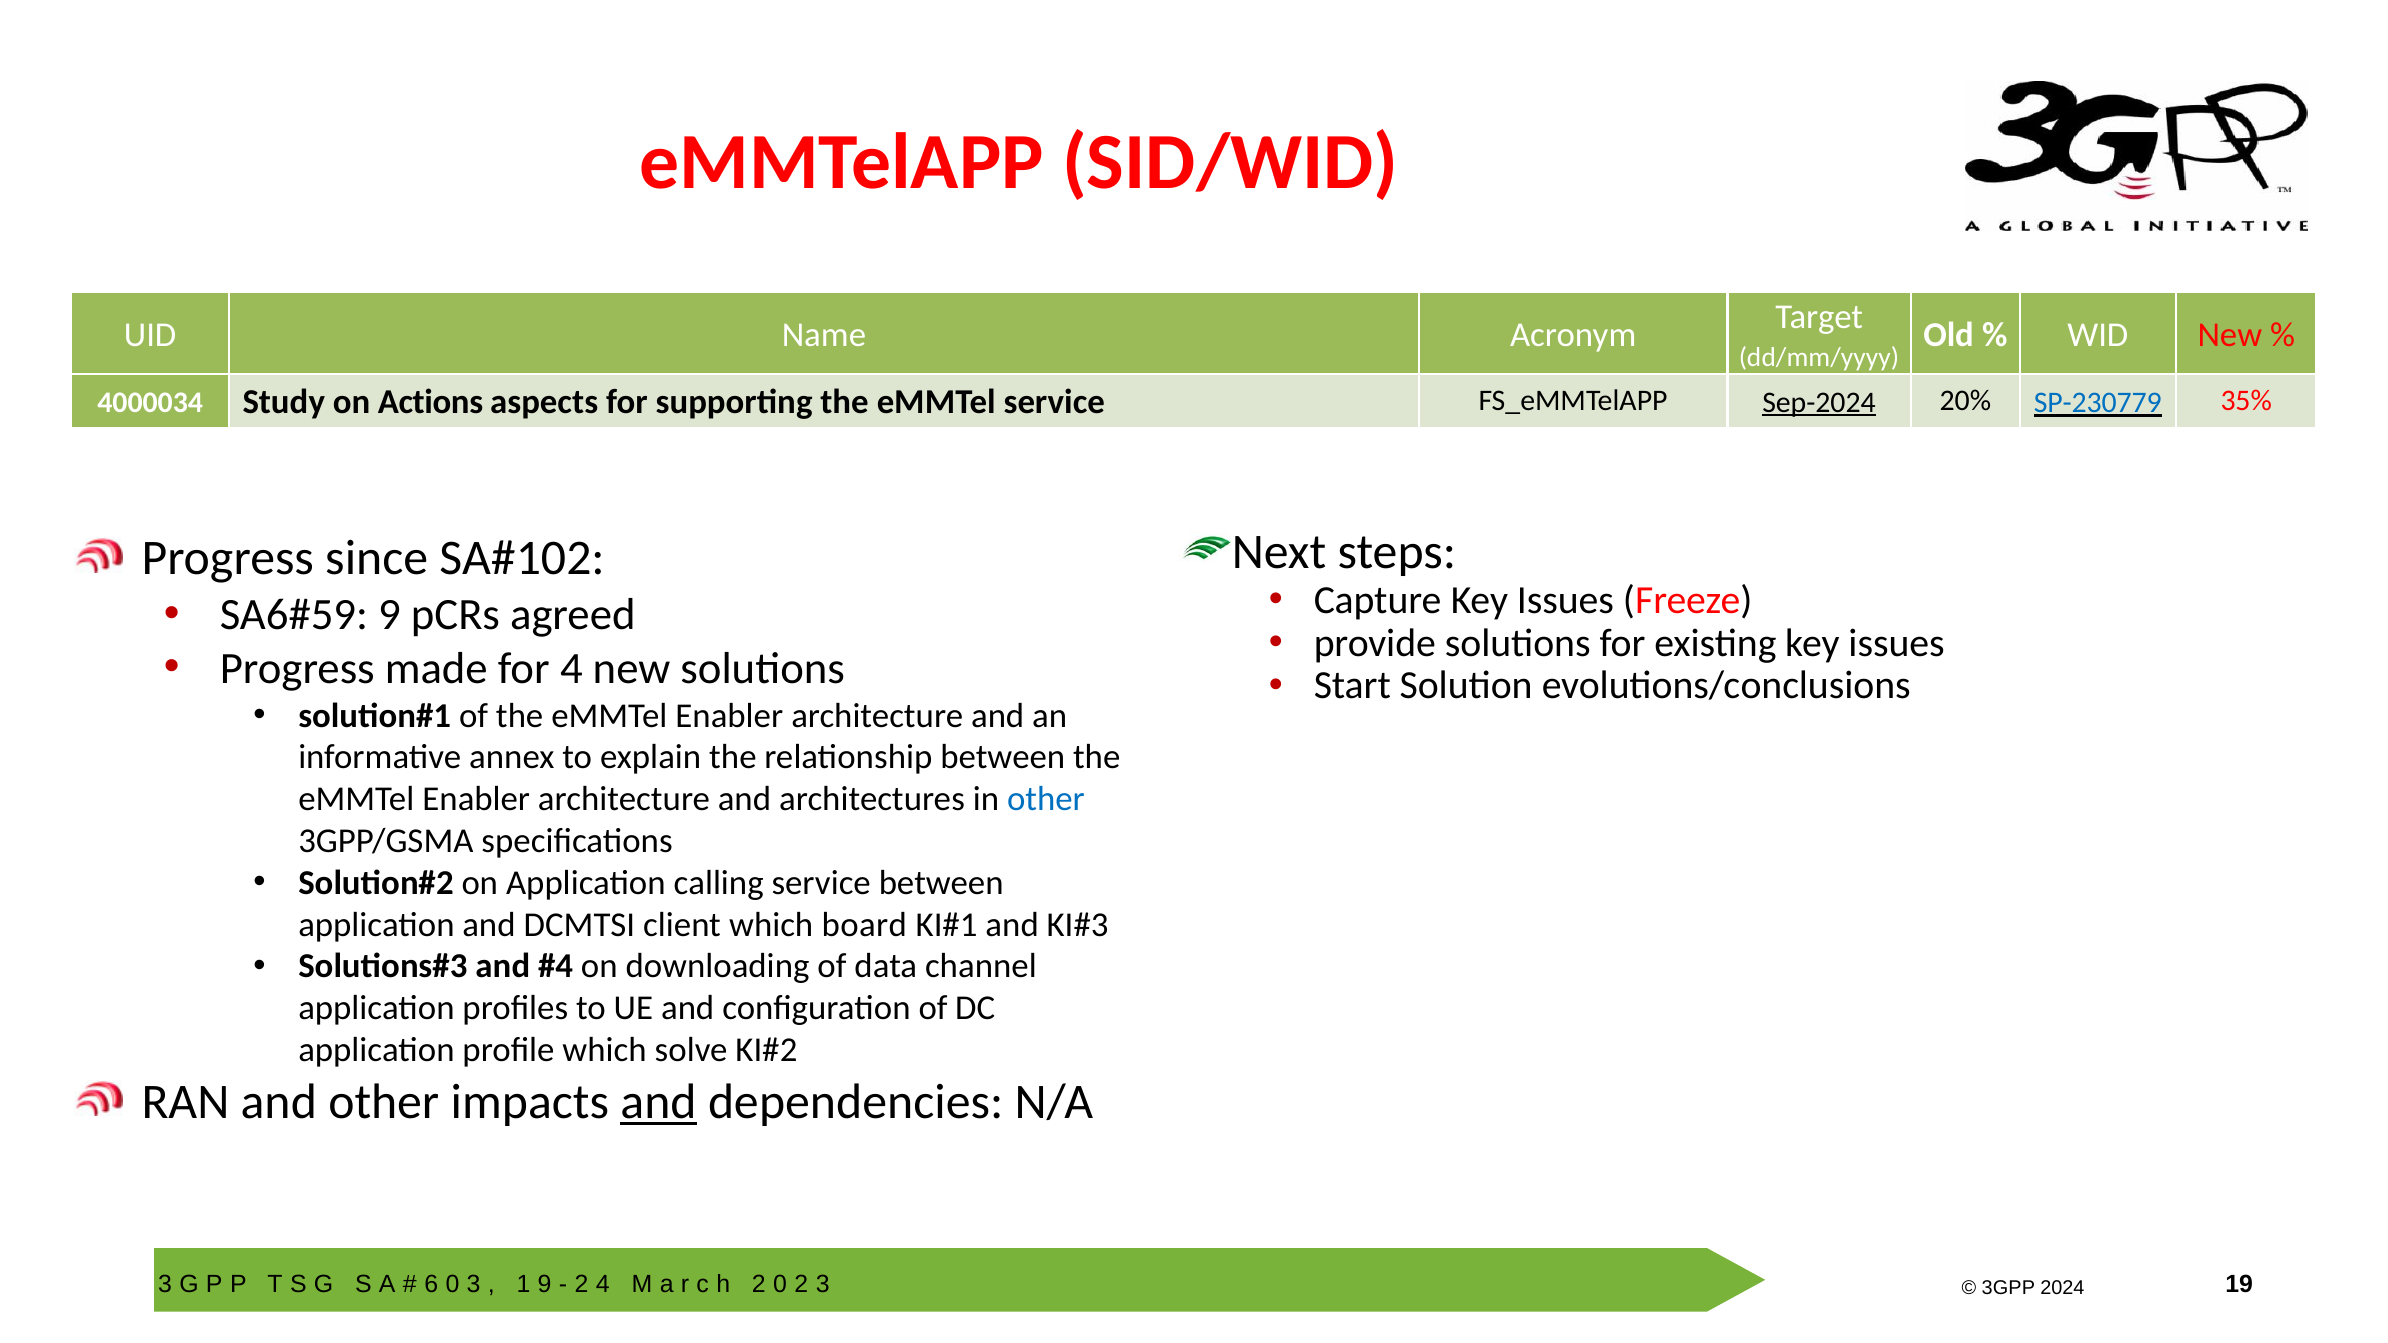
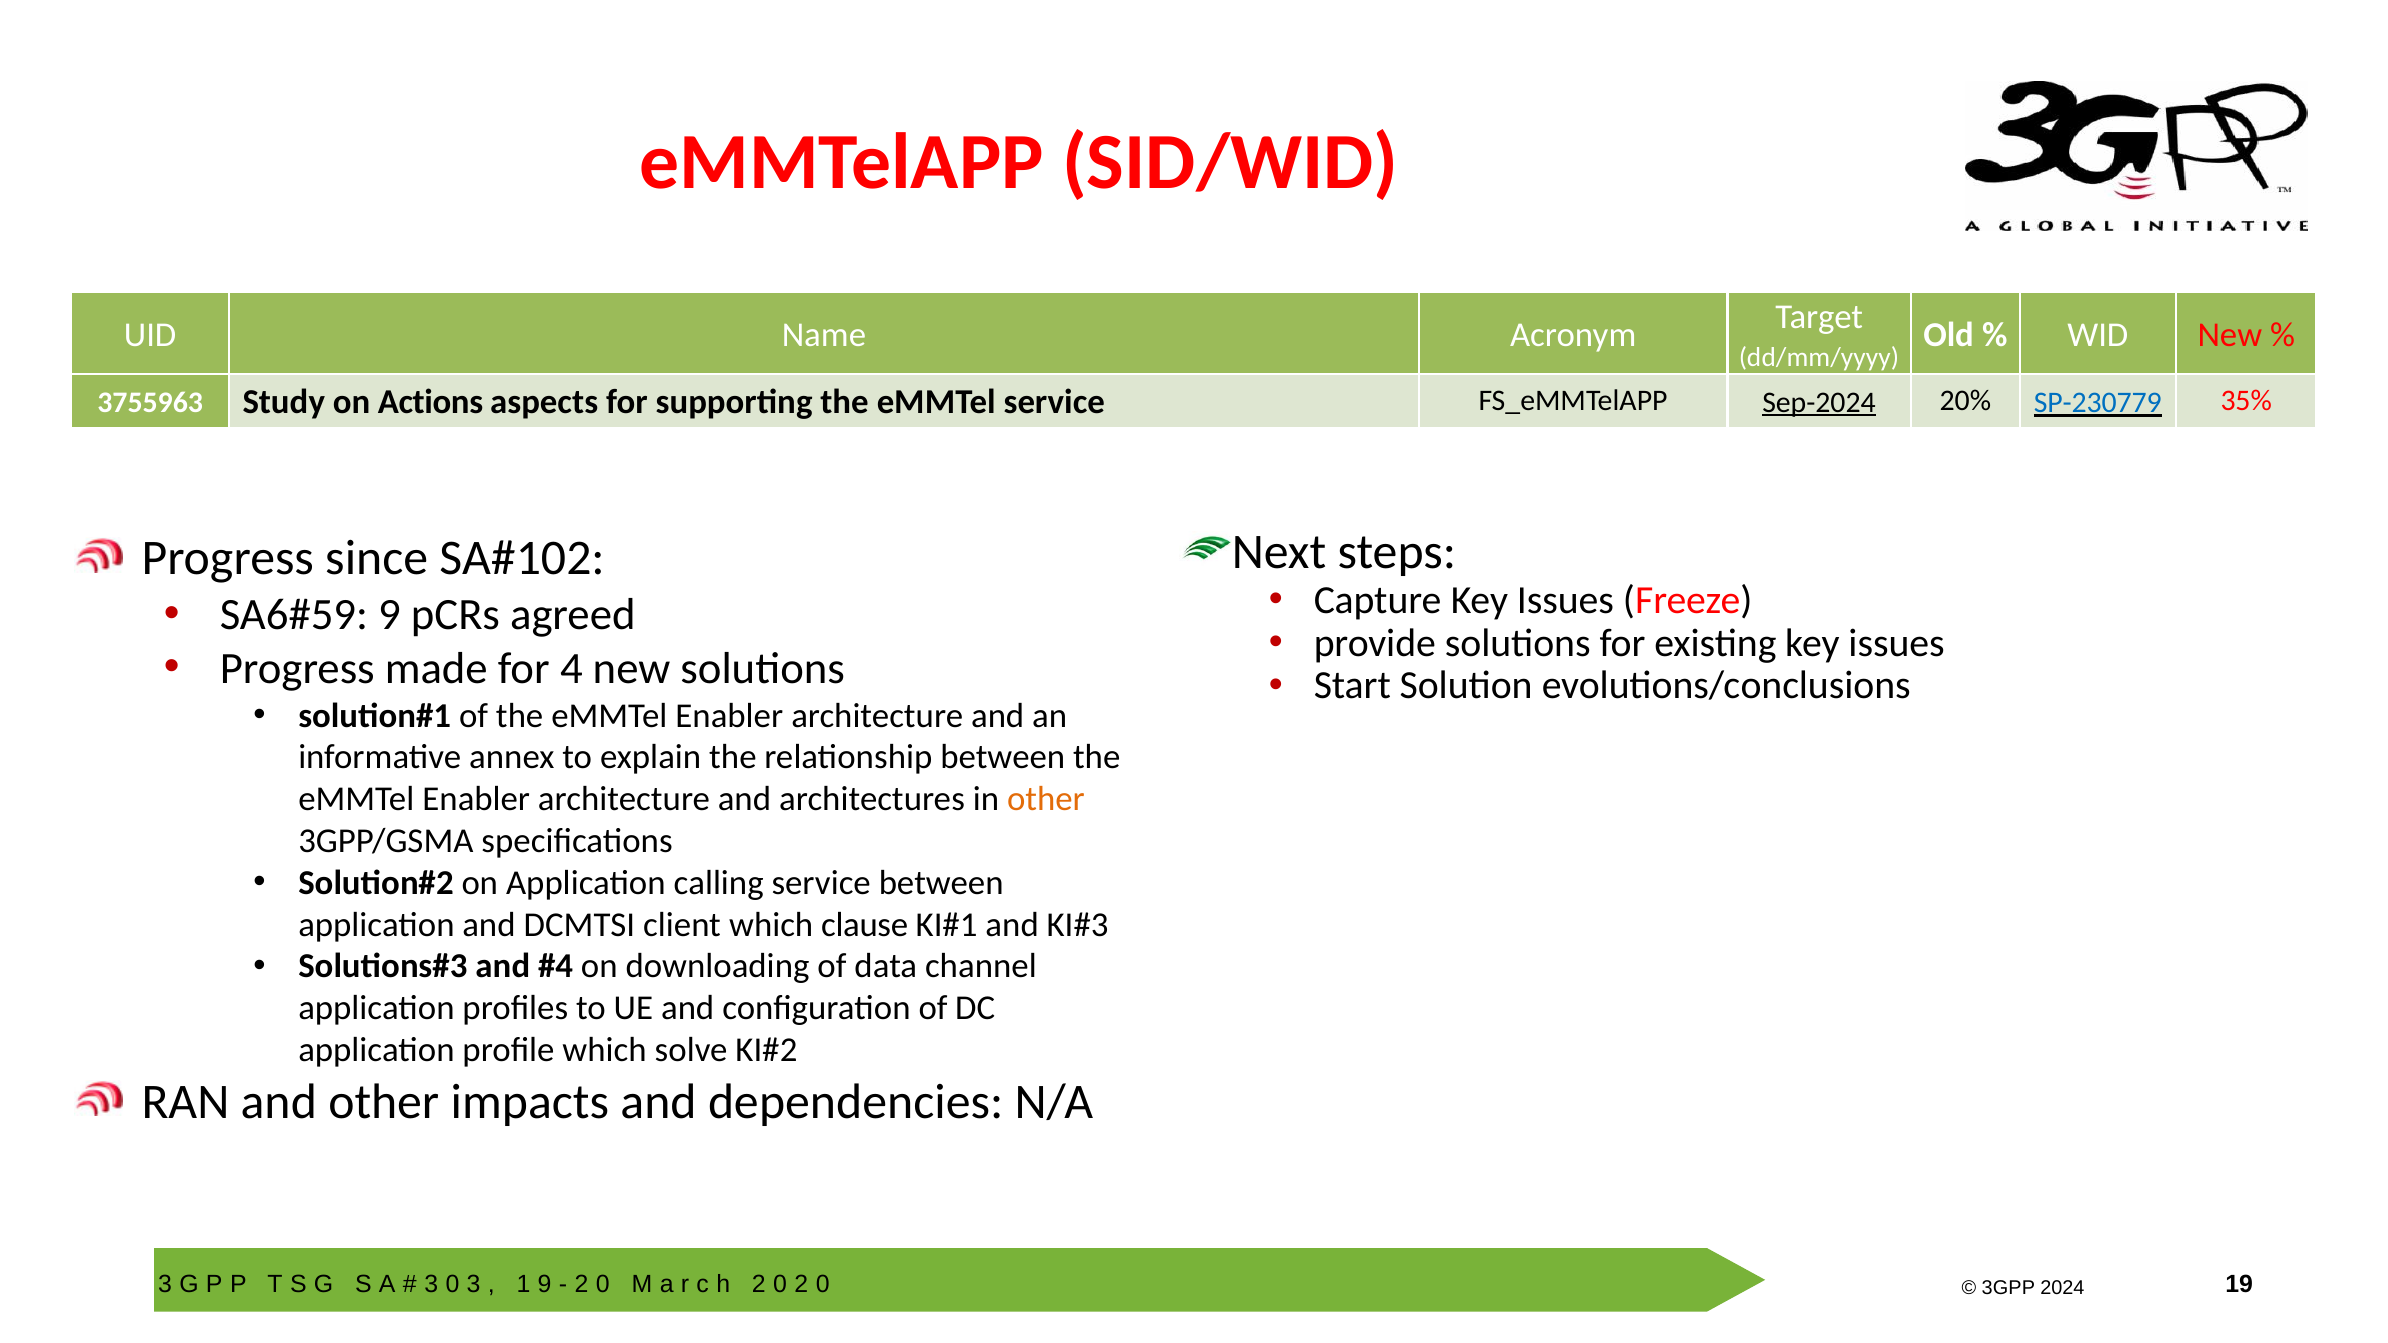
4000034: 4000034 -> 3755963
other at (1046, 799) colour: blue -> orange
board: board -> clause
and at (658, 1102) underline: present -> none
6 at (431, 1284): 6 -> 3
4 at (603, 1284): 4 -> 0
3 at (823, 1284): 3 -> 0
